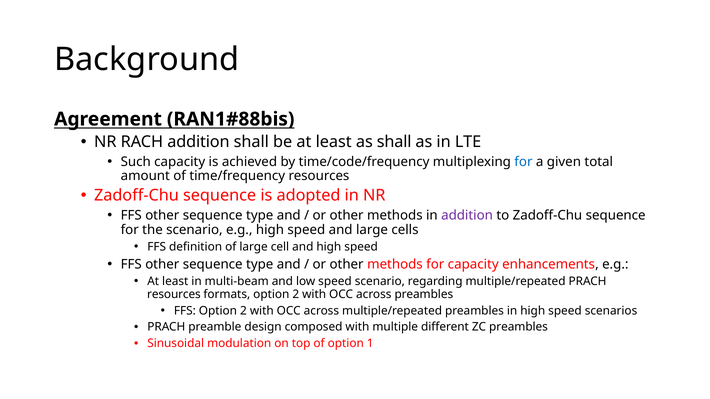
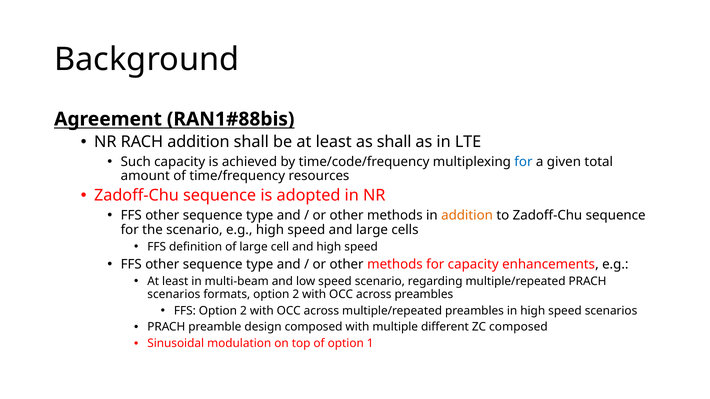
addition at (467, 216) colour: purple -> orange
resources at (174, 294): resources -> scenarios
ZC preambles: preambles -> composed
